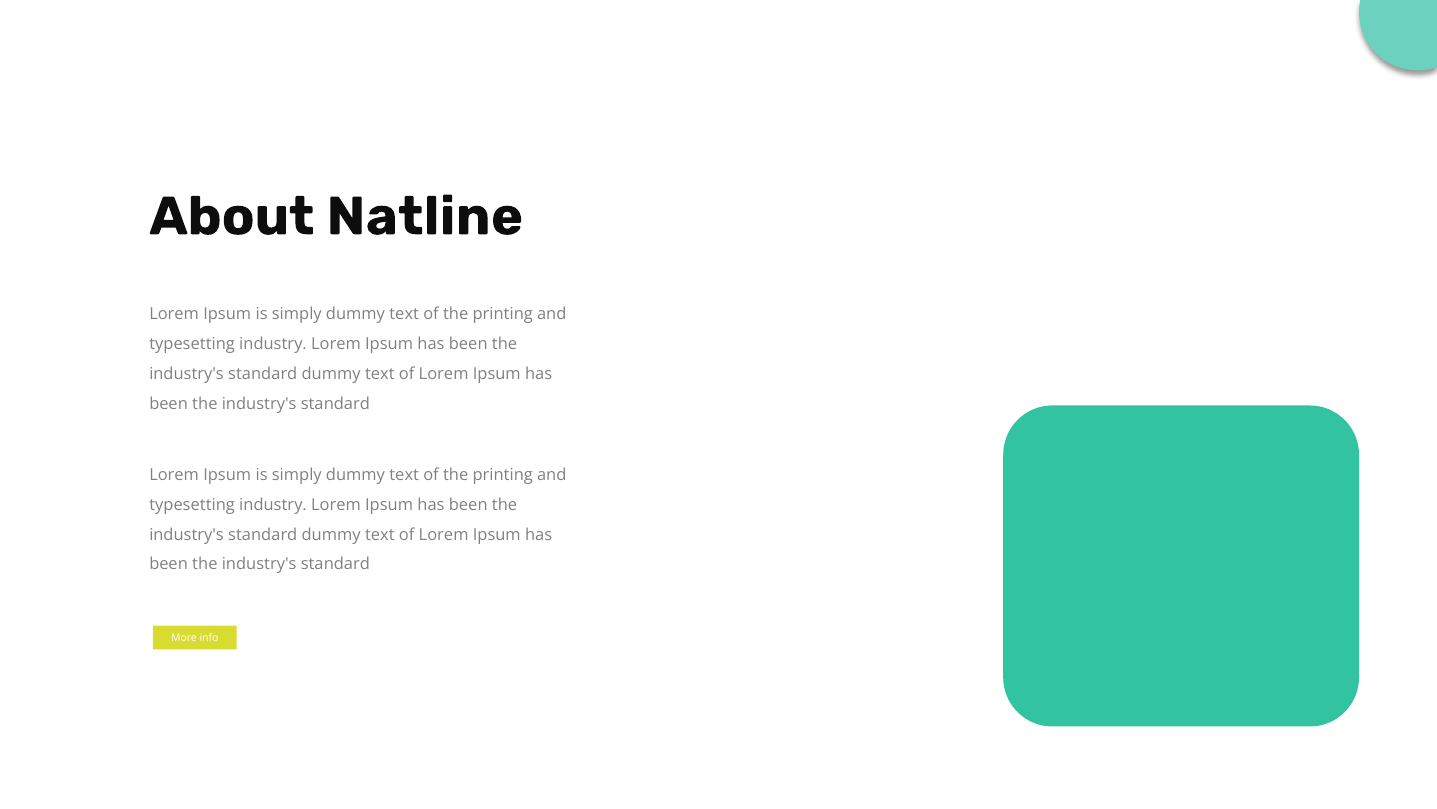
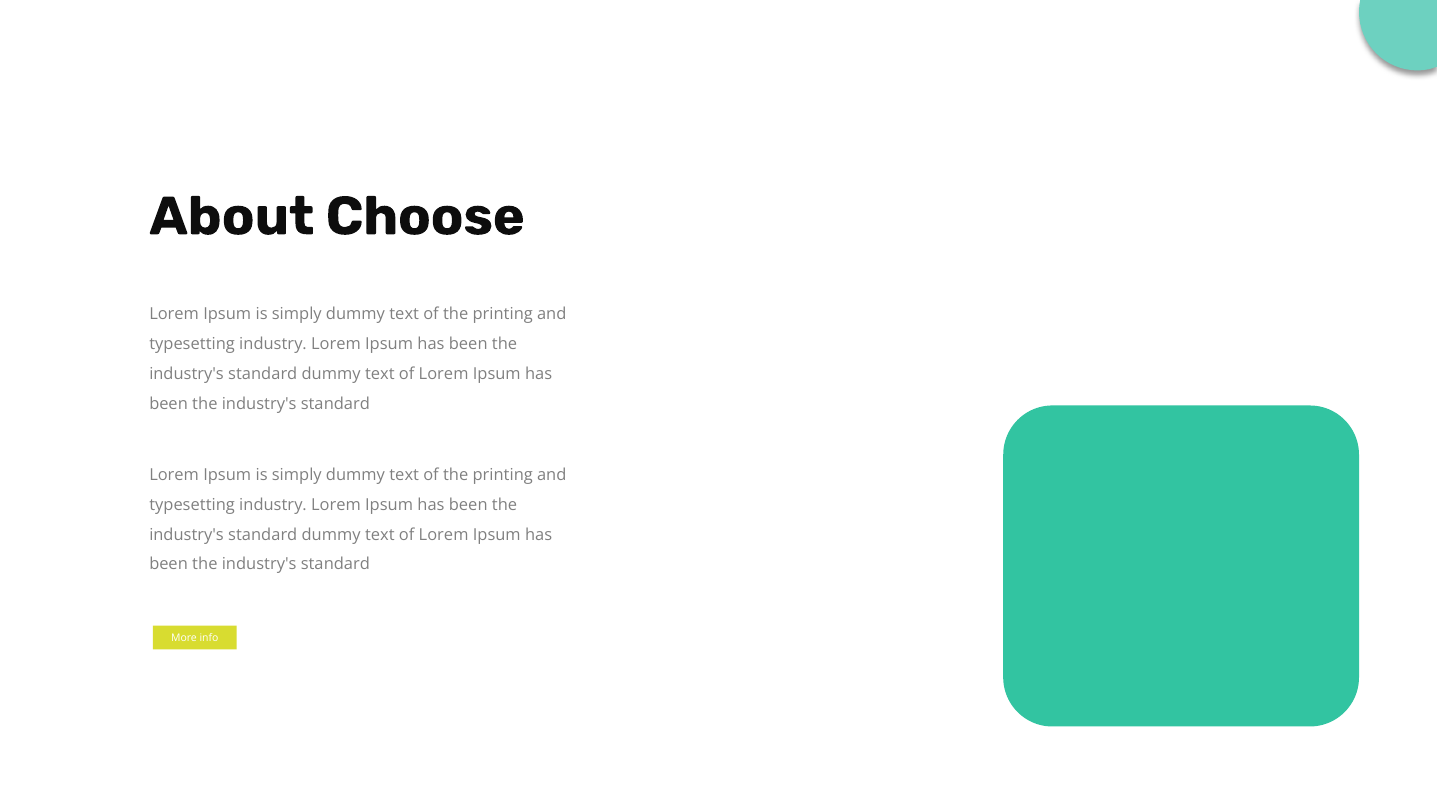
Natline: Natline -> Choose
